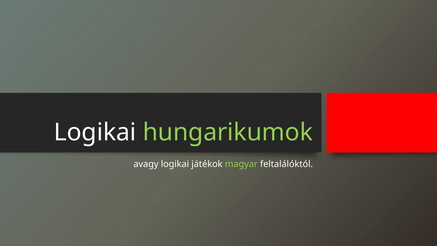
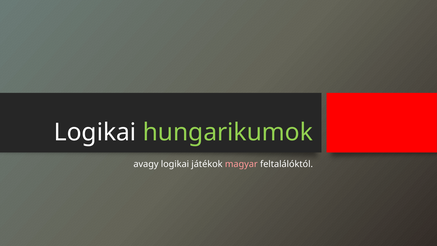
magyar colour: light green -> pink
